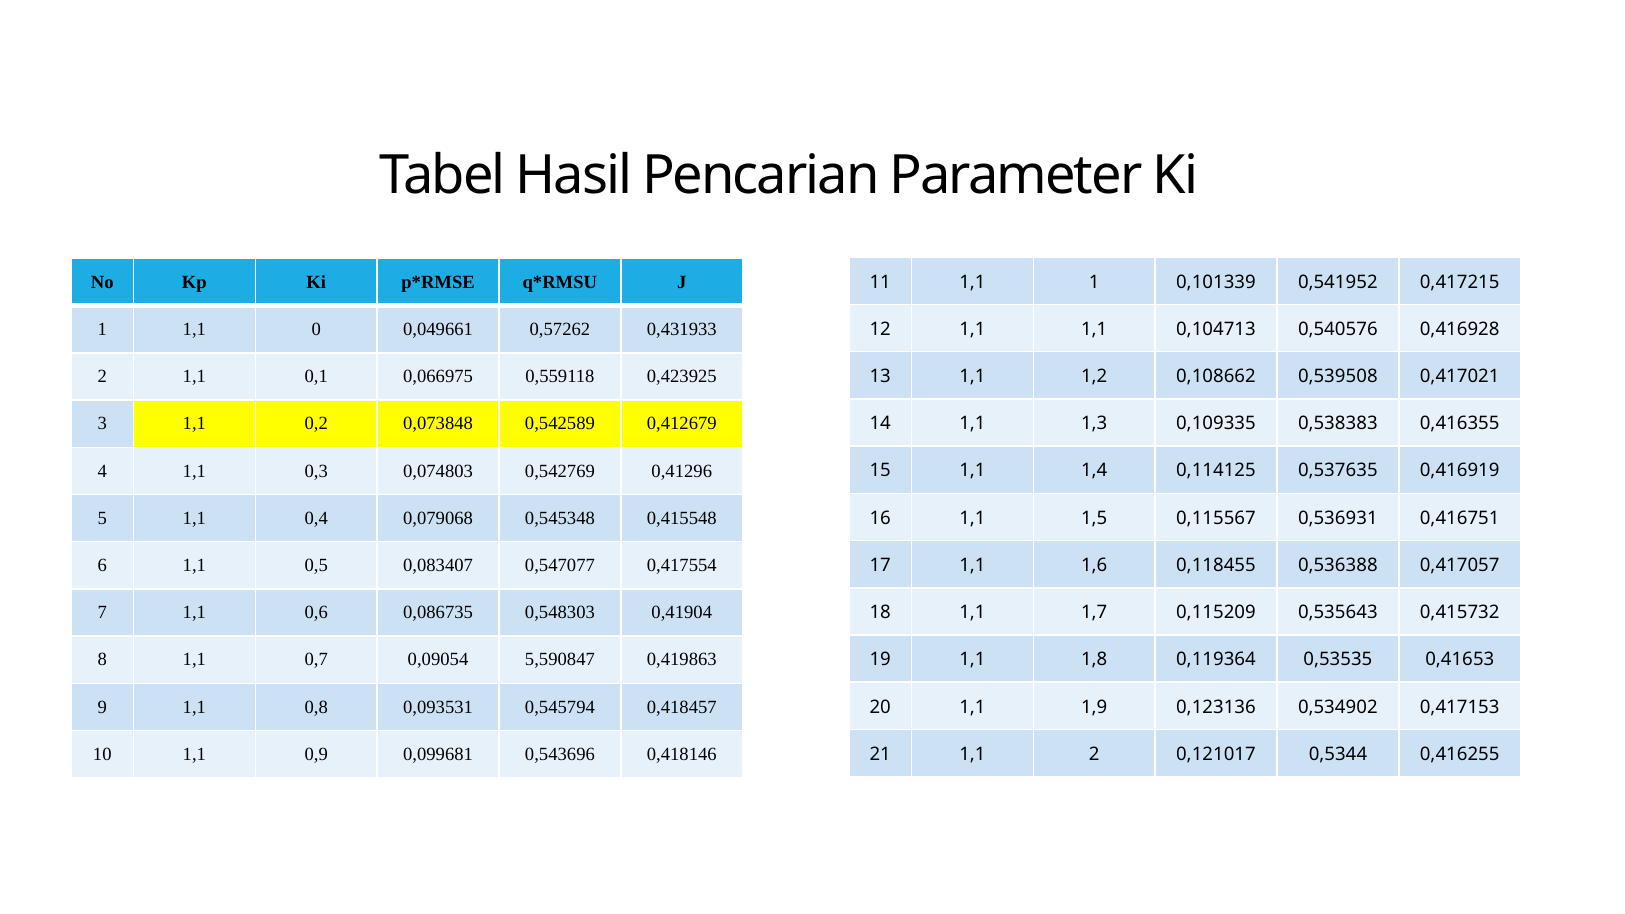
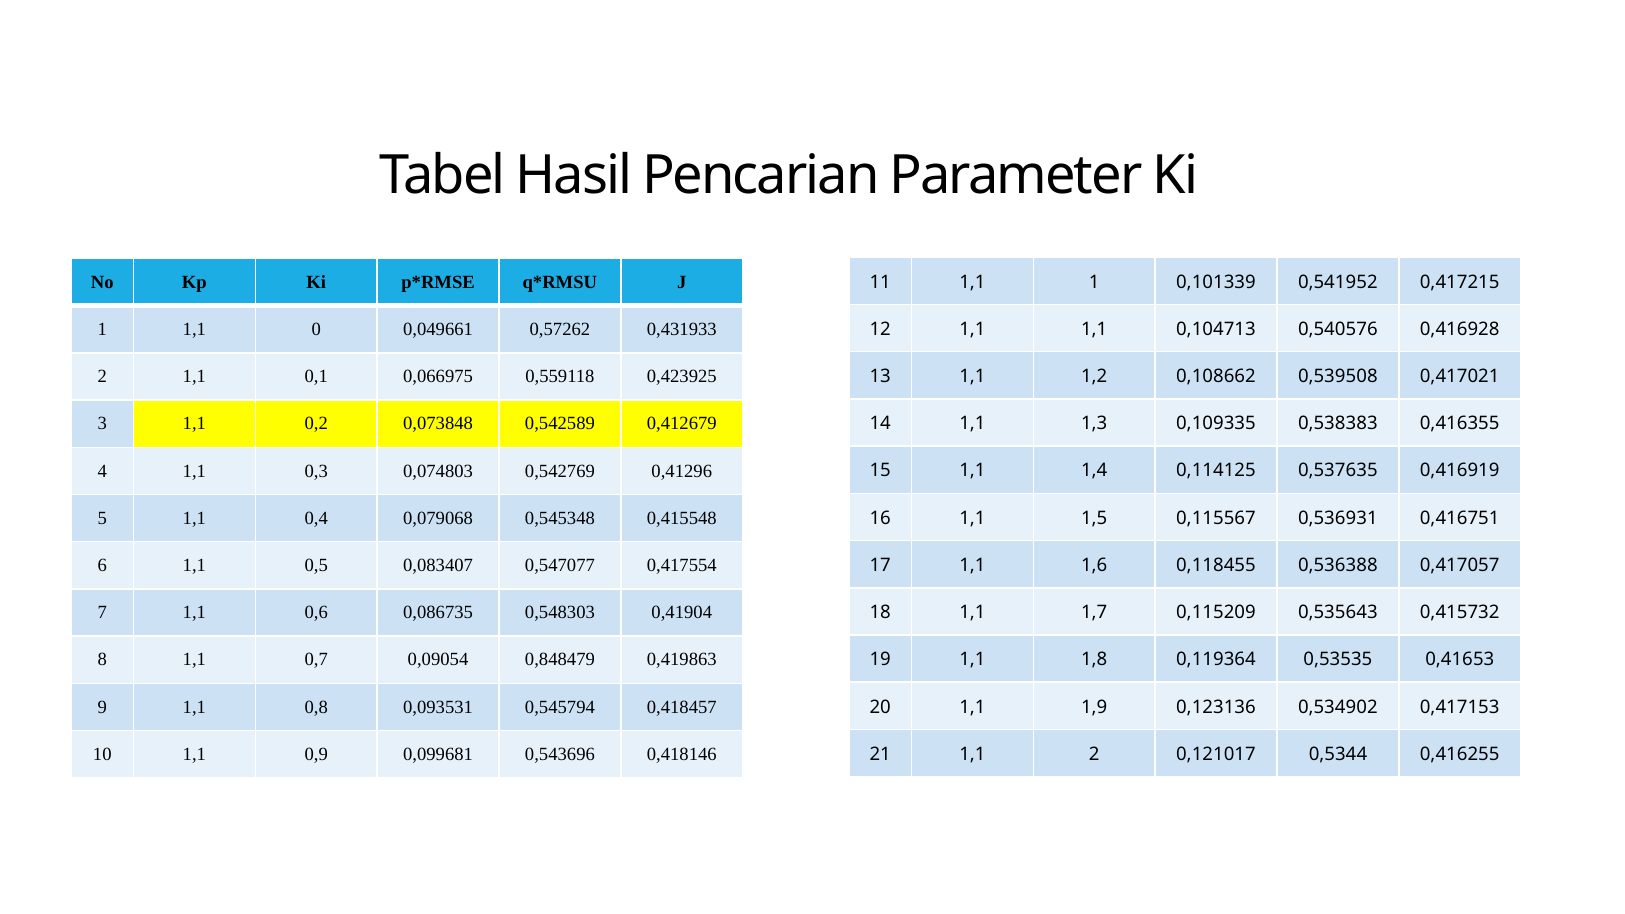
5,590847: 5,590847 -> 0,848479
